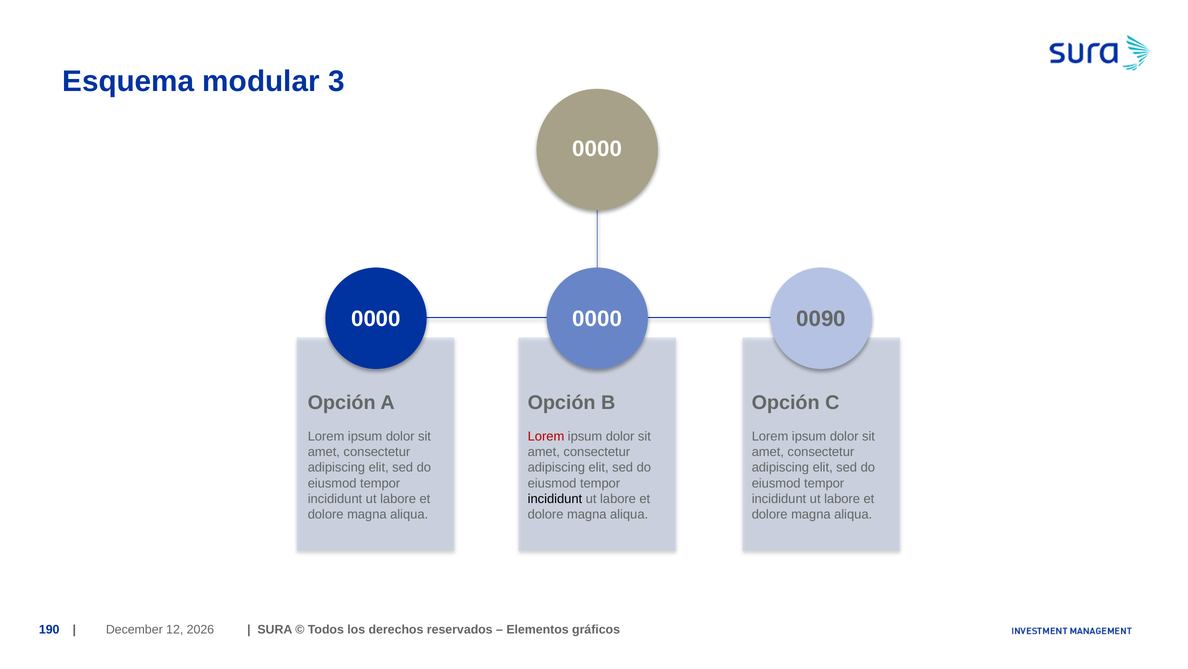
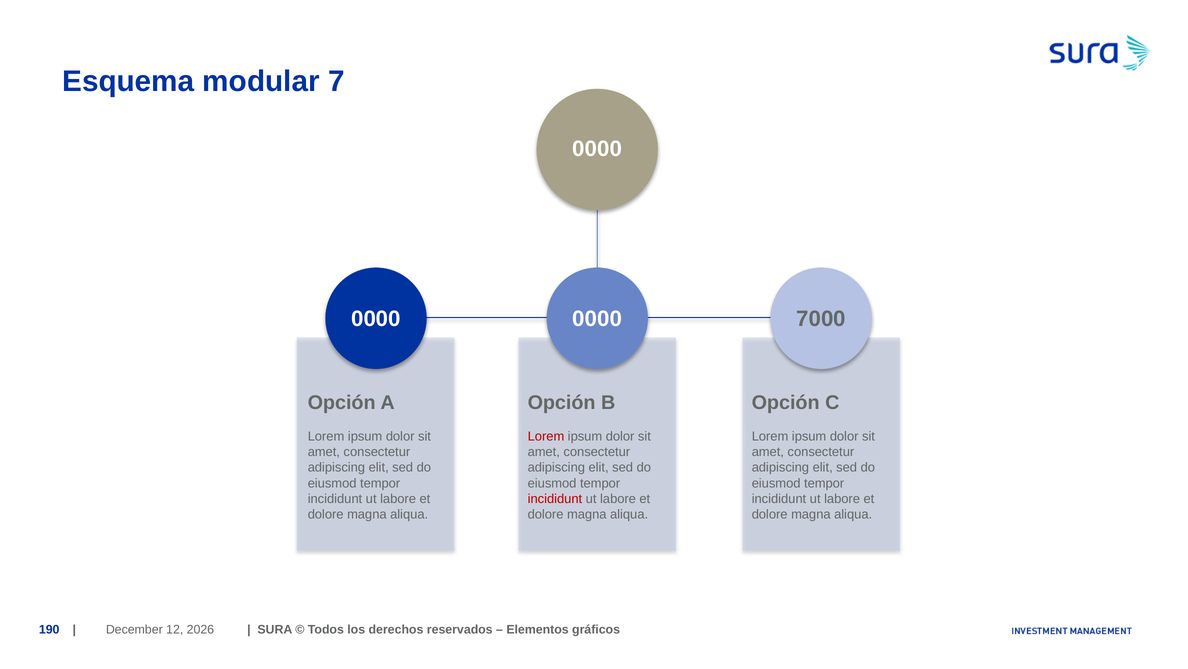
3: 3 -> 7
0090: 0090 -> 7000
incididunt at (555, 498) colour: black -> red
